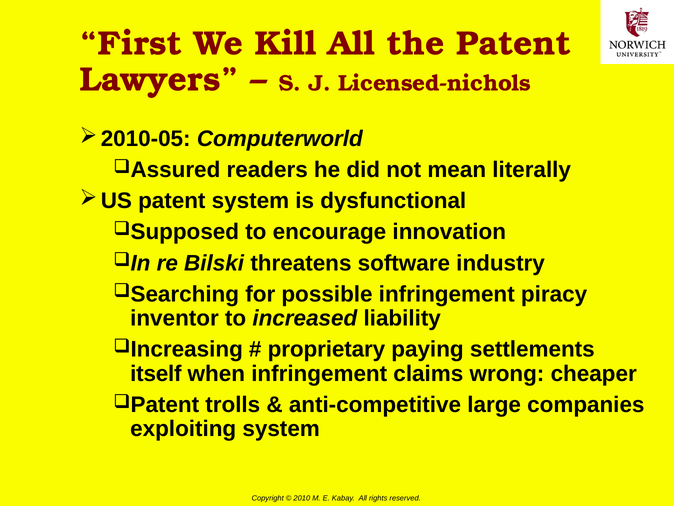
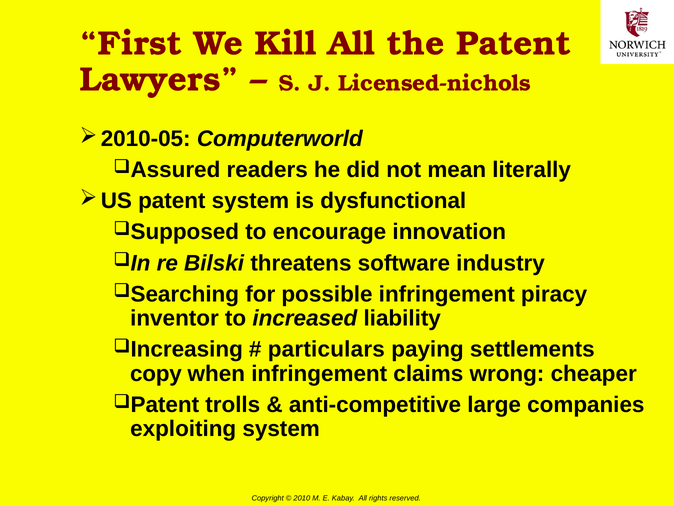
proprietary: proprietary -> particulars
itself: itself -> copy
